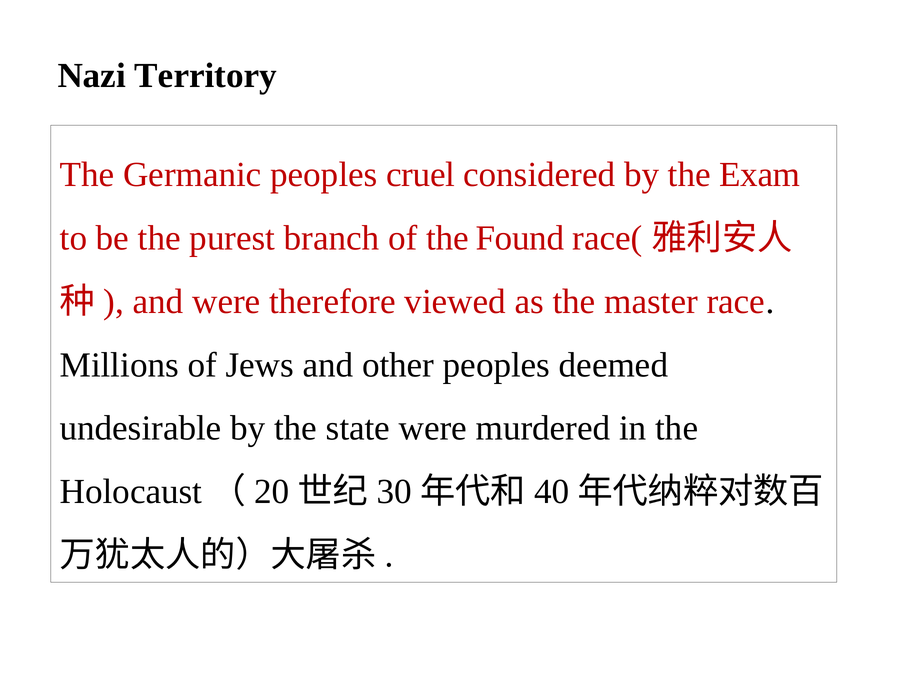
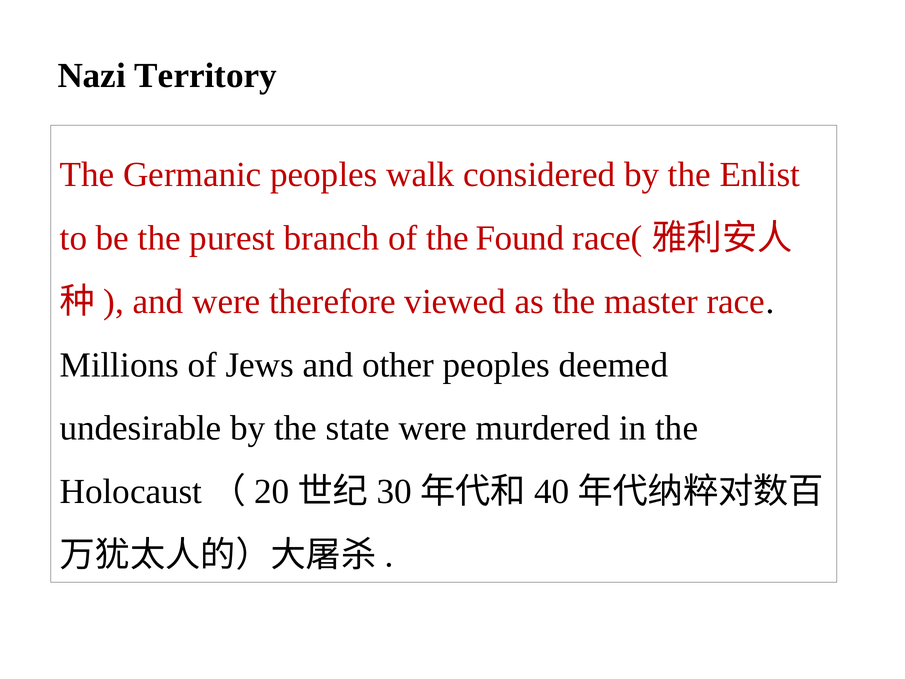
cruel: cruel -> walk
Exam: Exam -> Enlist
